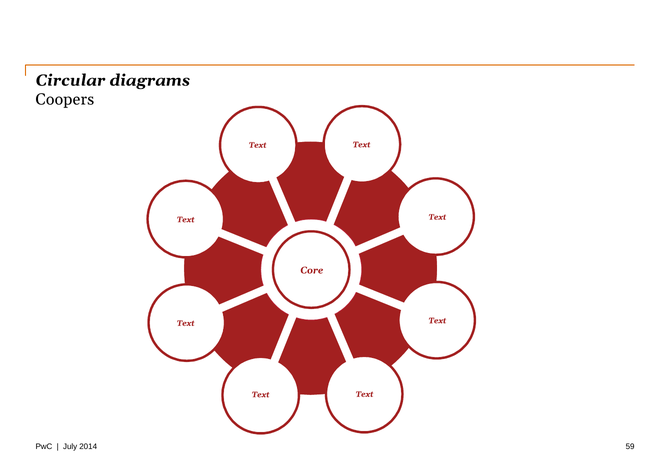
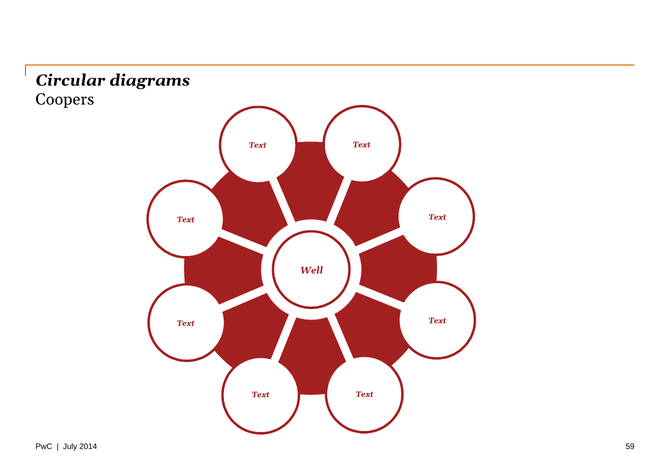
Core: Core -> Well
